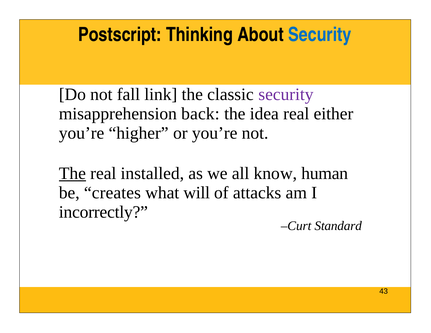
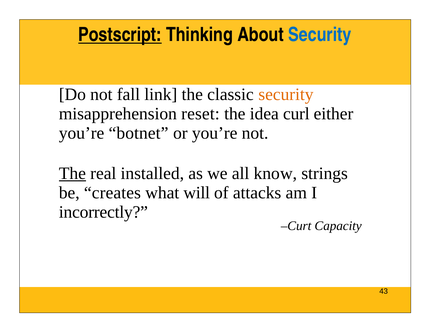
Postscript underline: none -> present
security at (286, 94) colour: purple -> orange
back: back -> reset
idea real: real -> curl
higher: higher -> botnet
human: human -> strings
Standard: Standard -> Capacity
